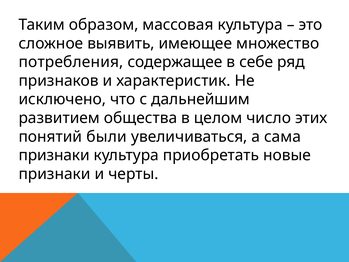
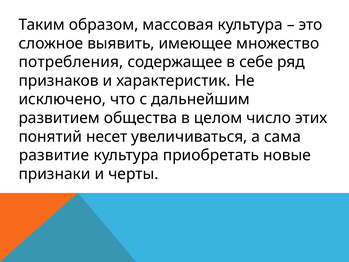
были: были -> несет
признаки at (54, 155): признаки -> развитие
